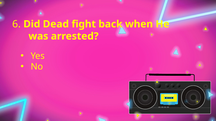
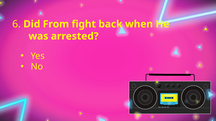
Dead: Dead -> From
